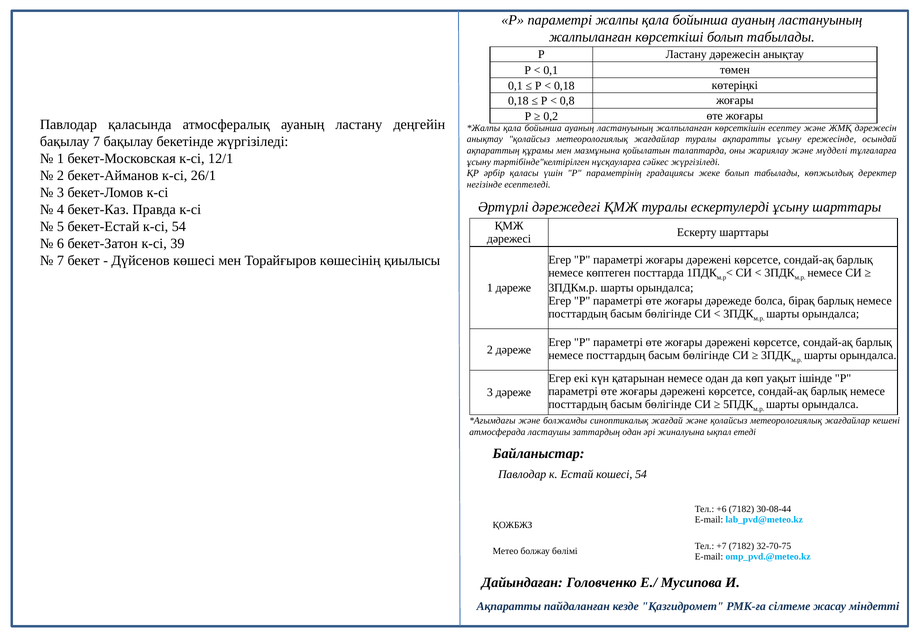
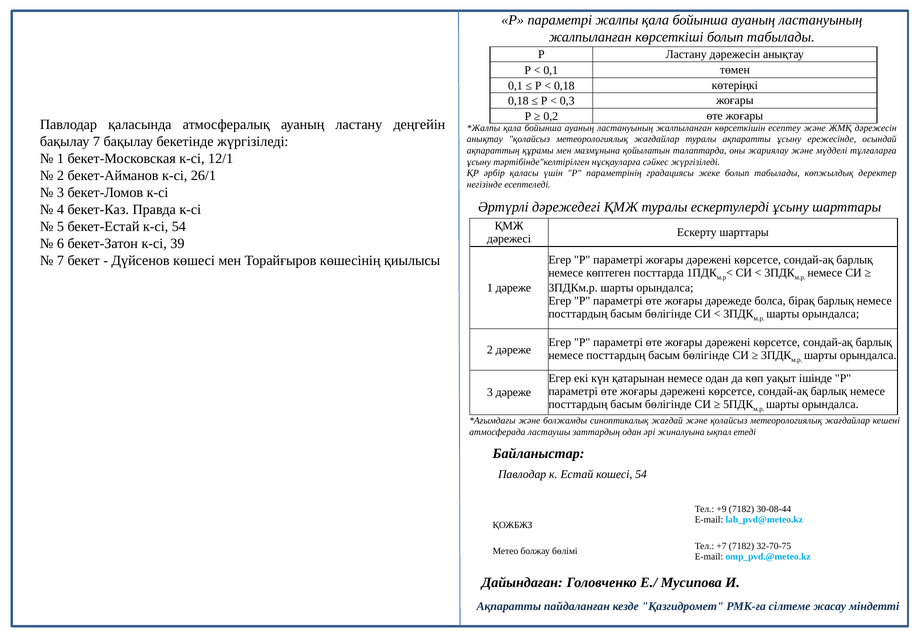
0,8: 0,8 -> 0,3
+6: +6 -> +9
